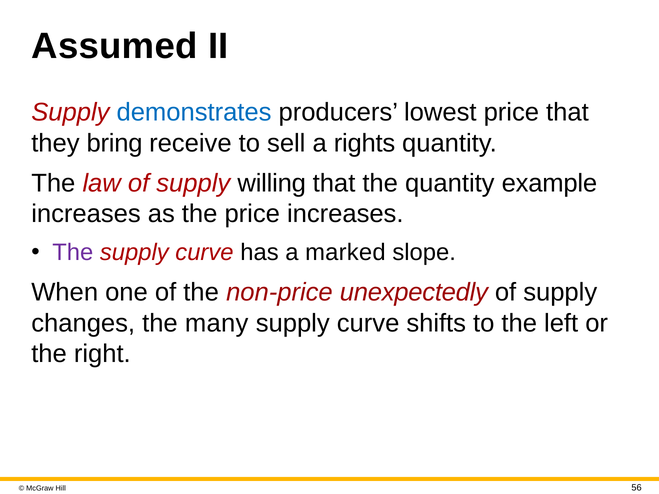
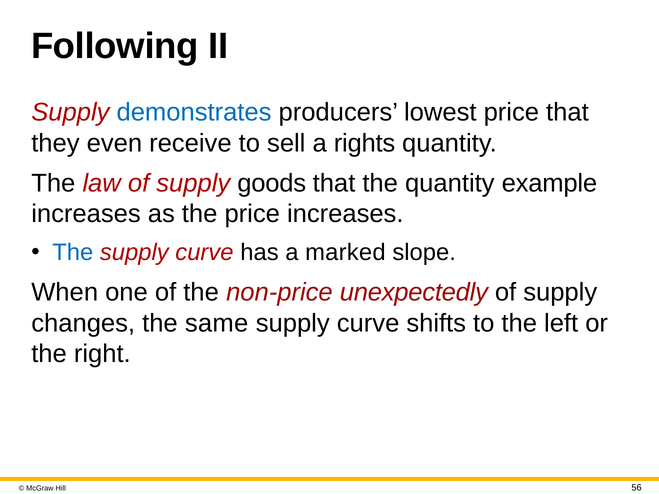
Assumed: Assumed -> Following
bring: bring -> even
willing: willing -> goods
The at (73, 253) colour: purple -> blue
many: many -> same
